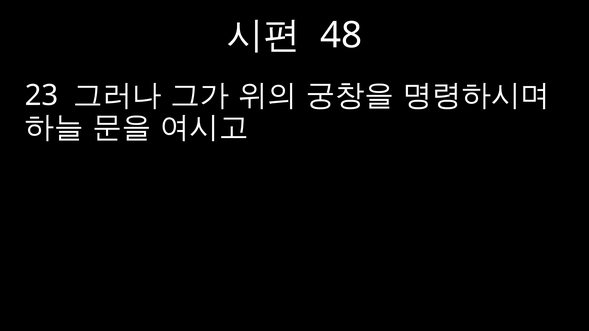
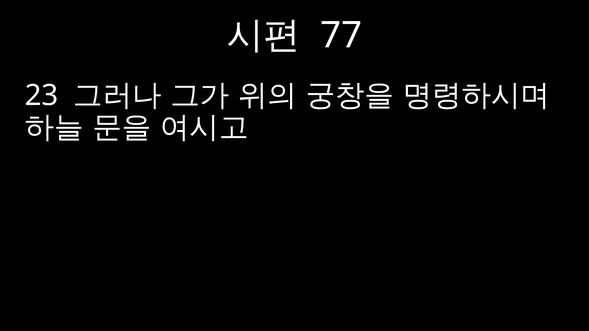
48: 48 -> 77
